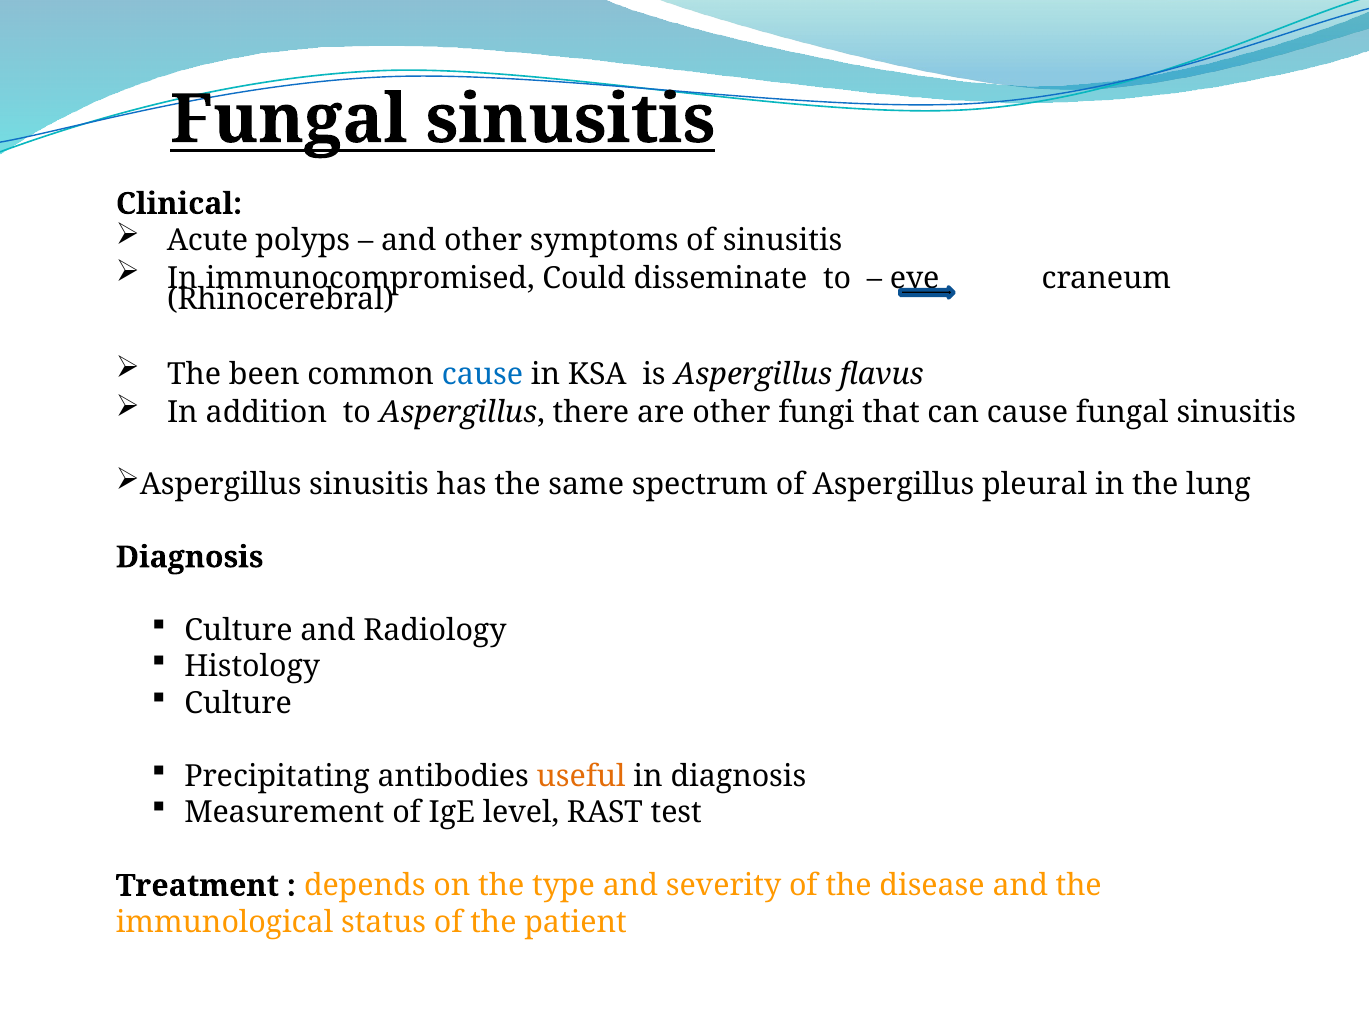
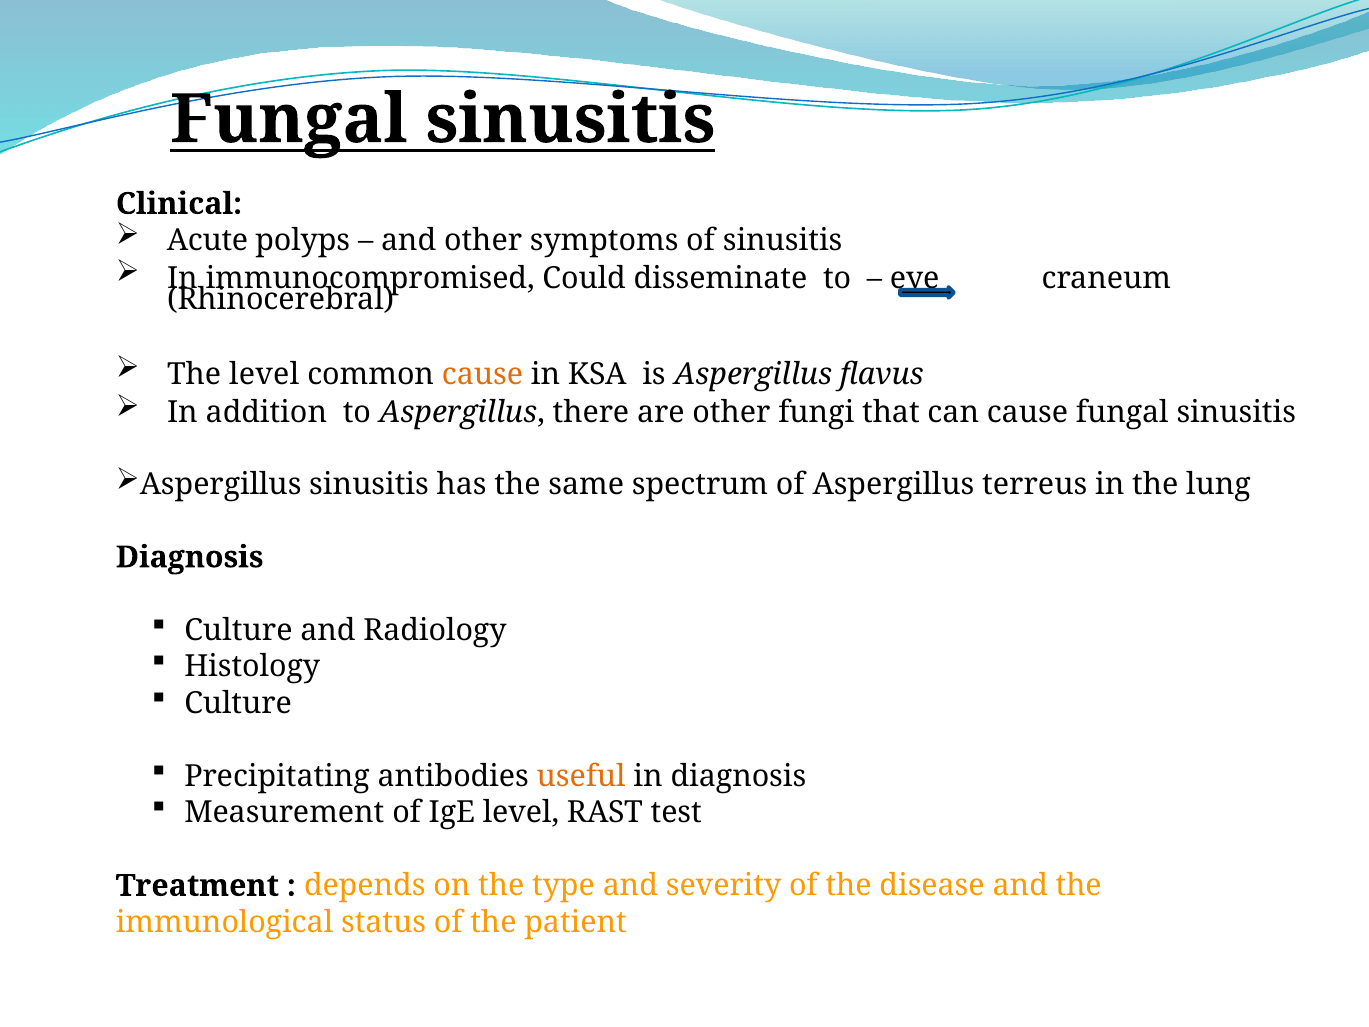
The been: been -> level
cause at (483, 374) colour: blue -> orange
pleural: pleural -> terreus
